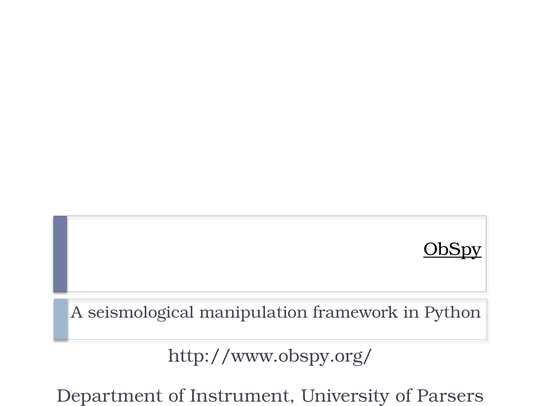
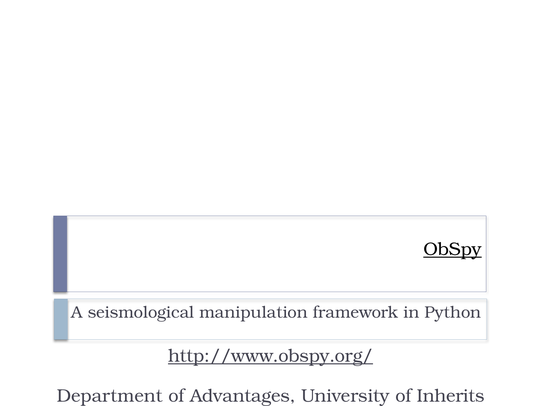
http://www.obspy.org/ underline: none -> present
Instrument: Instrument -> Advantages
Parsers: Parsers -> Inherits
